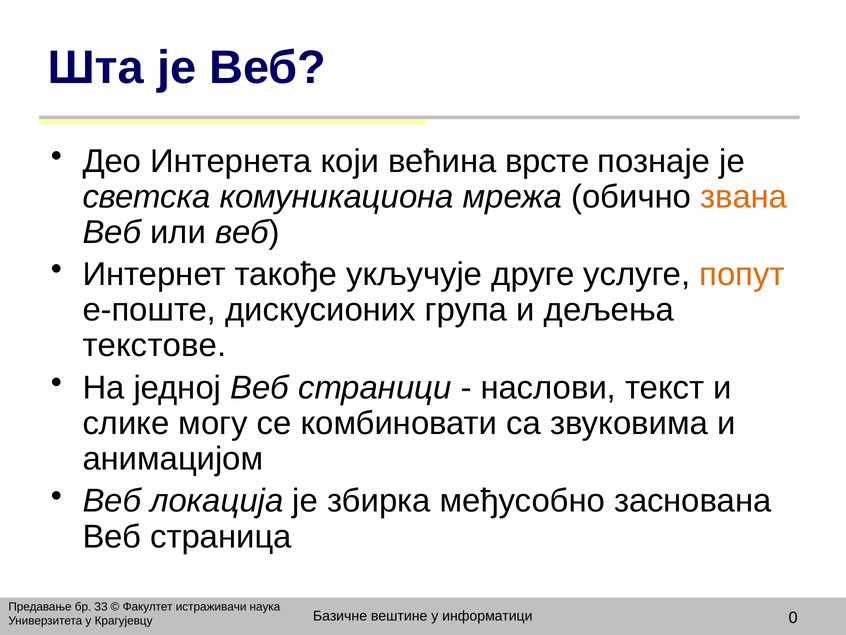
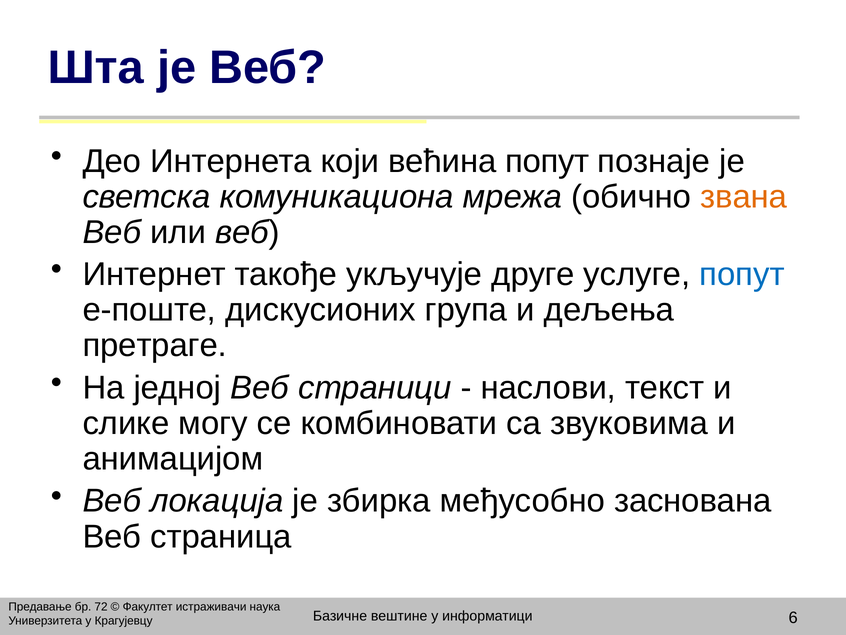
већина врсте: врсте -> попут
попут at (742, 274) colour: orange -> blue
текстове: текстове -> претраге
33: 33 -> 72
0: 0 -> 6
